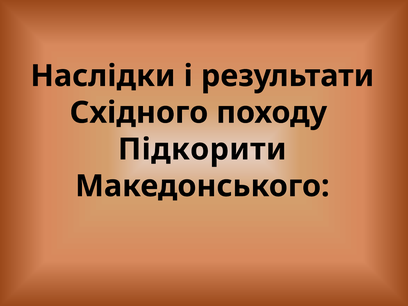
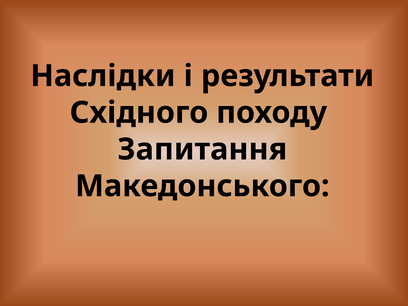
Підкорити: Підкорити -> Запитання
